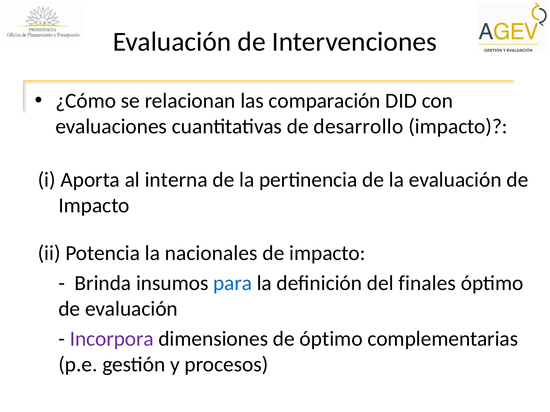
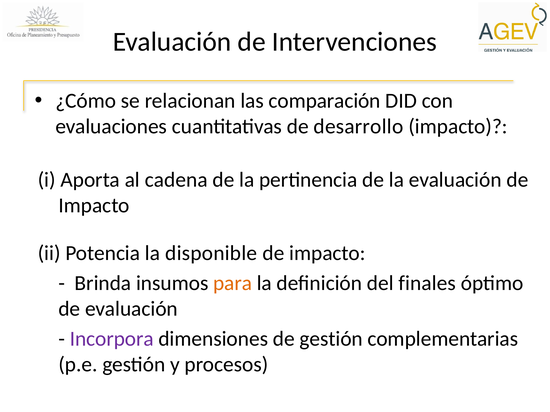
interna: interna -> cadena
nacionales: nacionales -> disponible
para colour: blue -> orange
de óptimo: óptimo -> gestión
